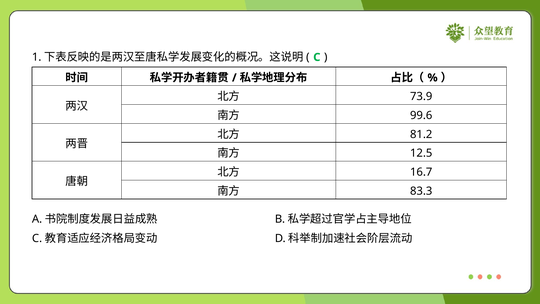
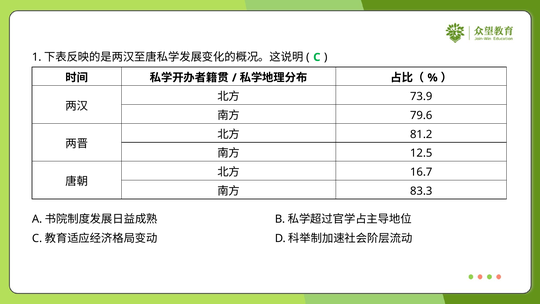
99.6: 99.6 -> 79.6
